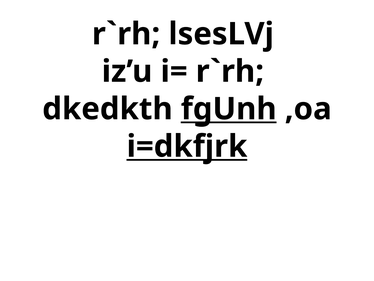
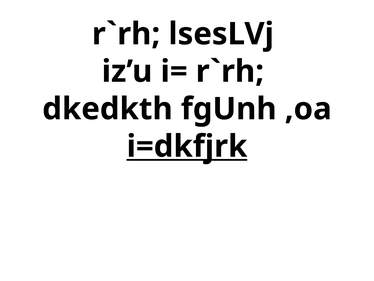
fgUnh underline: present -> none
